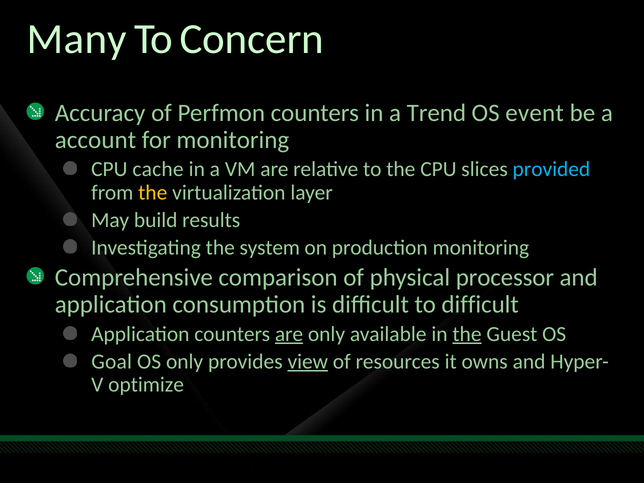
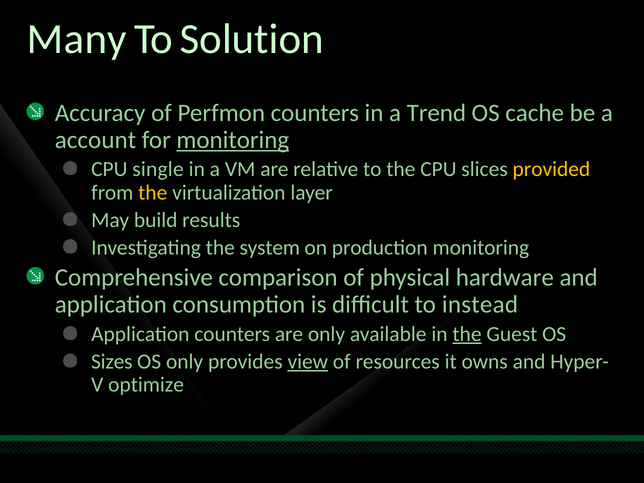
Concern: Concern -> Solution
event: event -> cache
monitoring at (233, 140) underline: none -> present
cache: cache -> single
provided colour: light blue -> yellow
processor: processor -> hardware
to difficult: difficult -> instead
are at (289, 334) underline: present -> none
Goal: Goal -> Sizes
